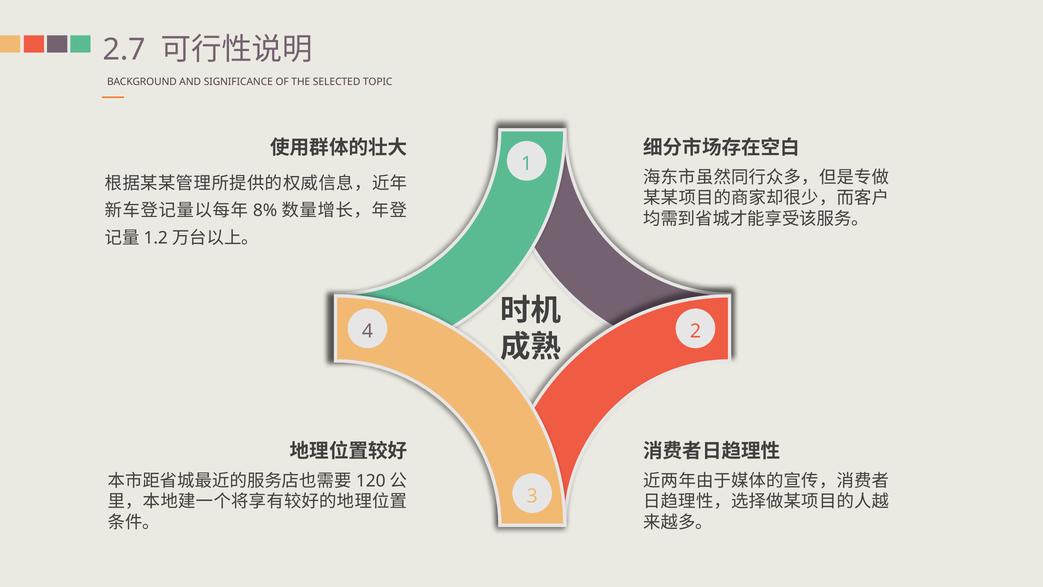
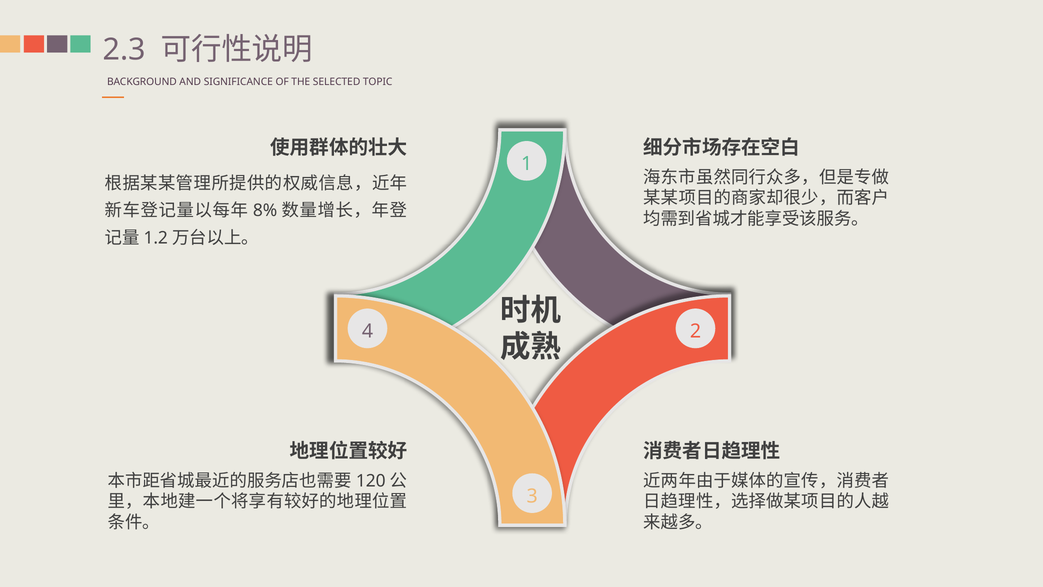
2.7: 2.7 -> 2.3
